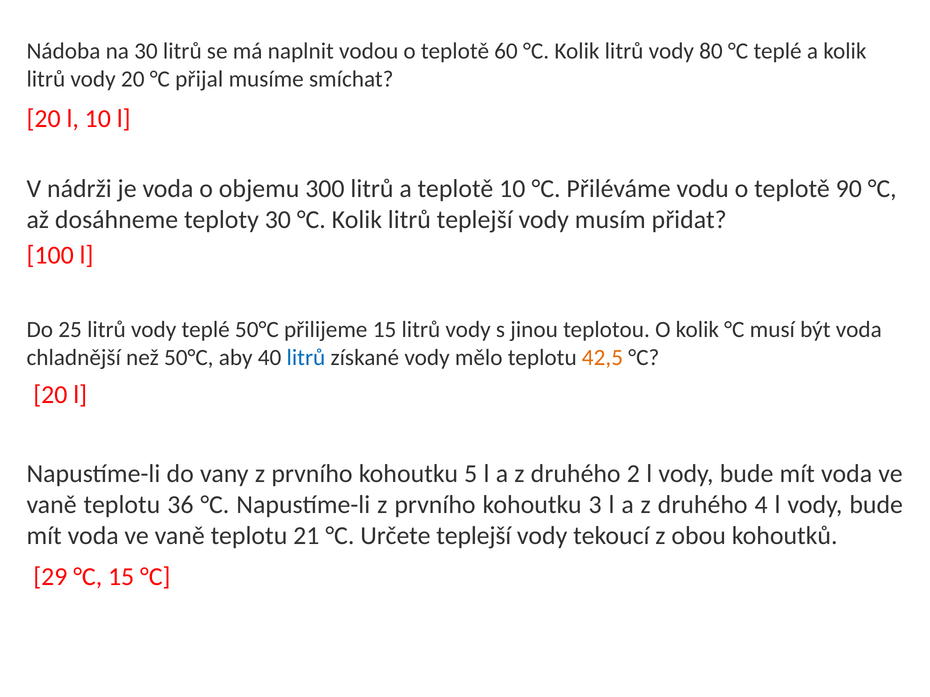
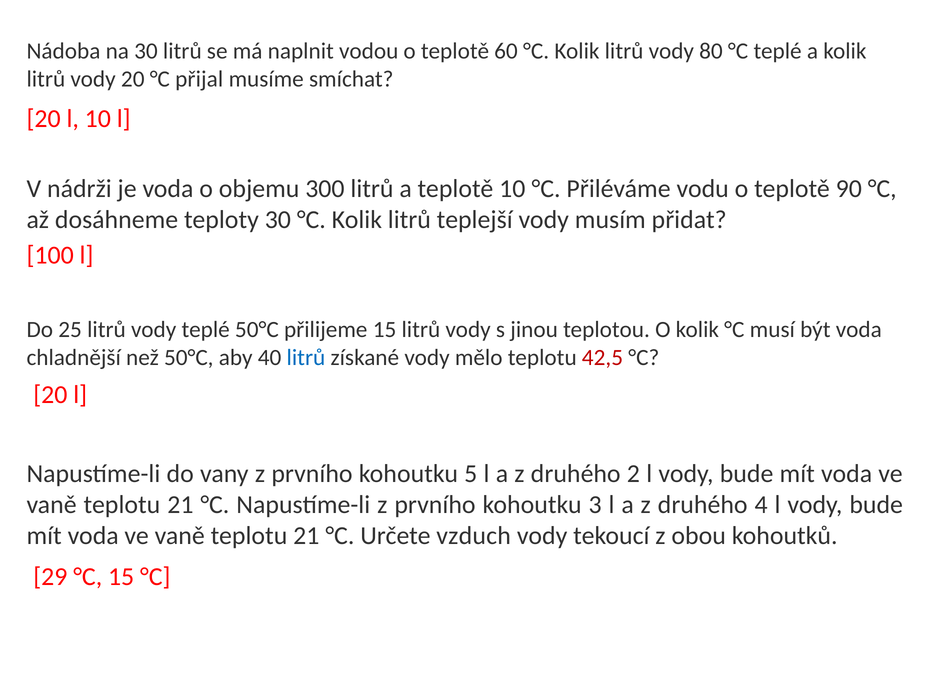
42,5 colour: orange -> red
36 at (180, 505): 36 -> 21
Určete teplejší: teplejší -> vzduch
